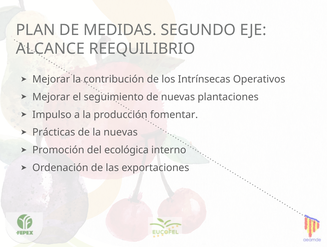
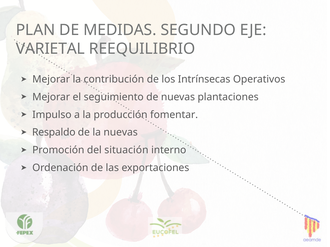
ALCANCE: ALCANCE -> VARIETAL
Prácticas: Prácticas -> Respaldo
ecológica: ecológica -> situación
